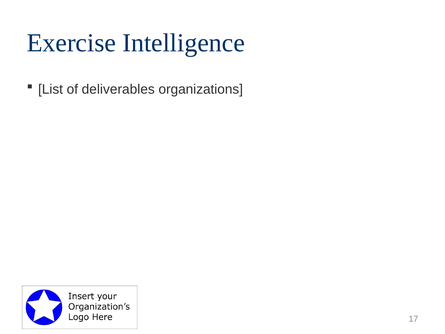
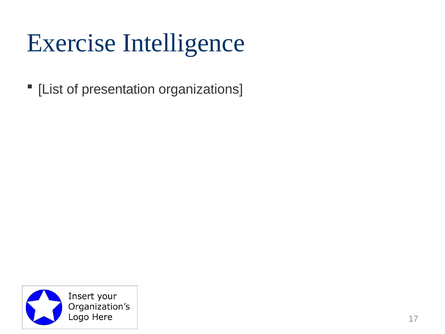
deliverables: deliverables -> presentation
